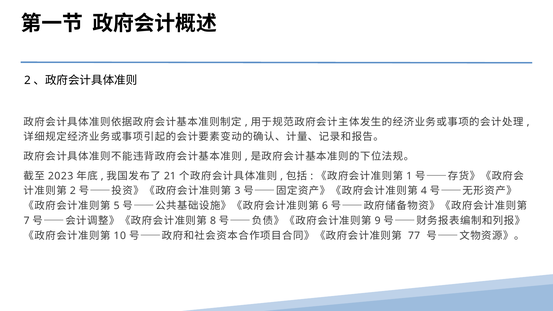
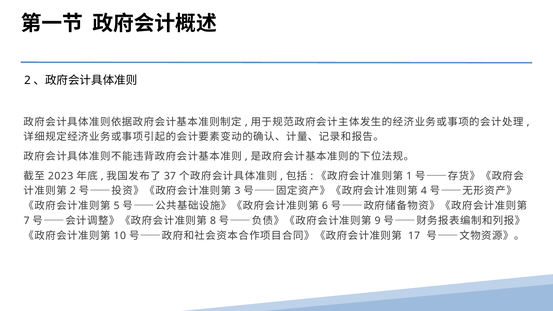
21: 21 -> 37
77: 77 -> 17
